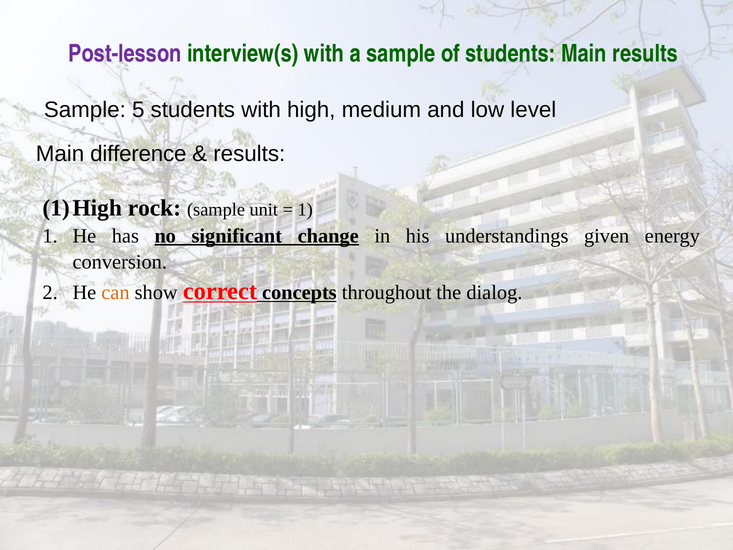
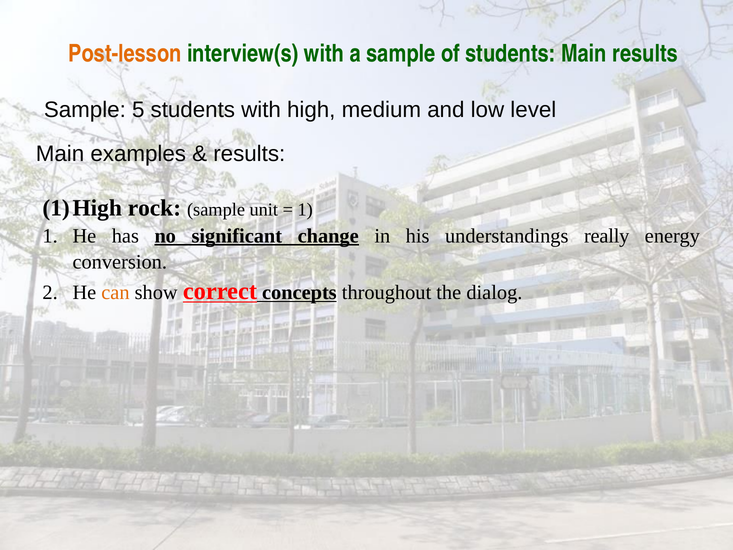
Post-lesson colour: purple -> orange
difference: difference -> examples
given: given -> really
